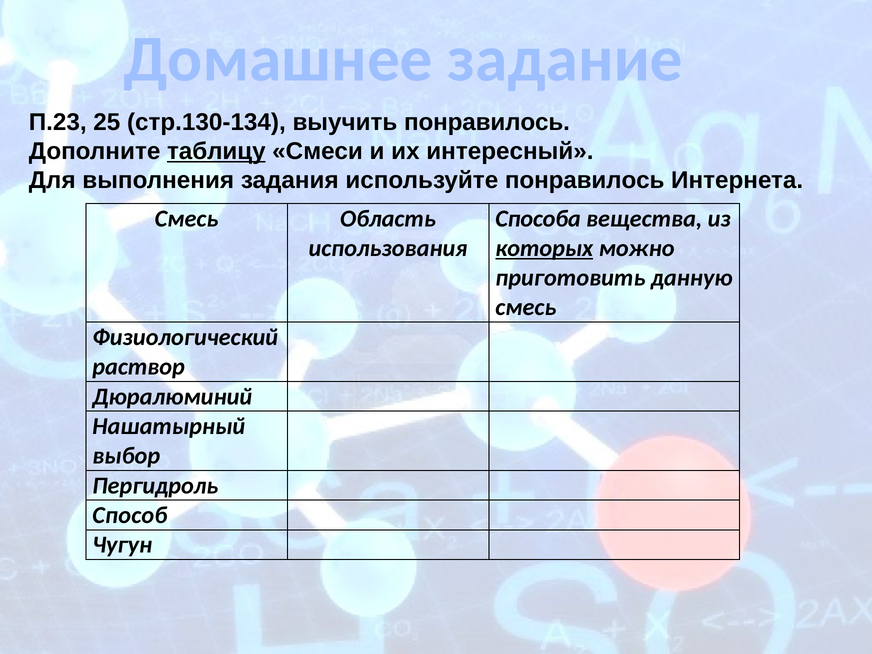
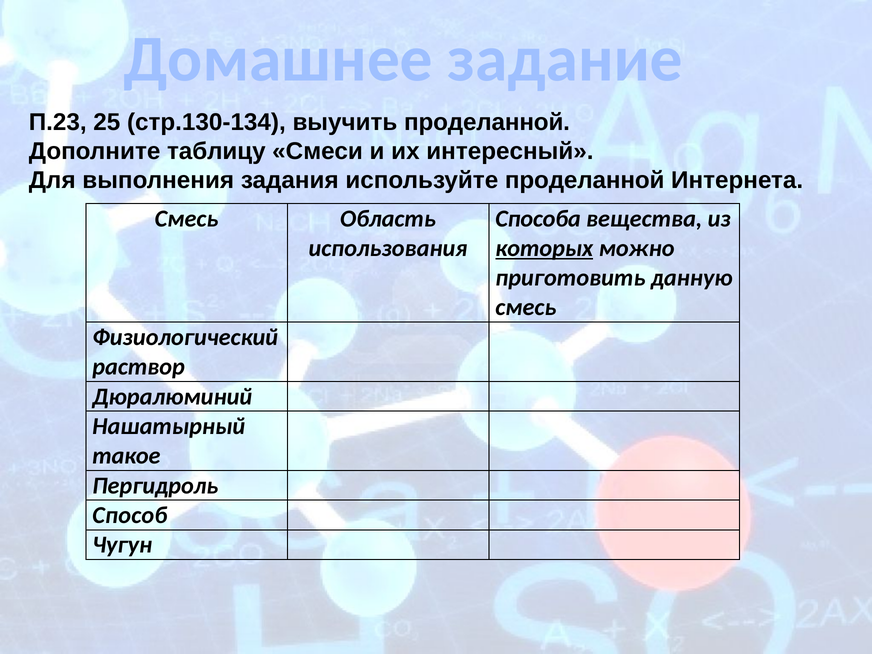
выучить понравилось: понравилось -> проделанной
таблицу underline: present -> none
используйте понравилось: понравилось -> проделанной
выбор: выбор -> такое
